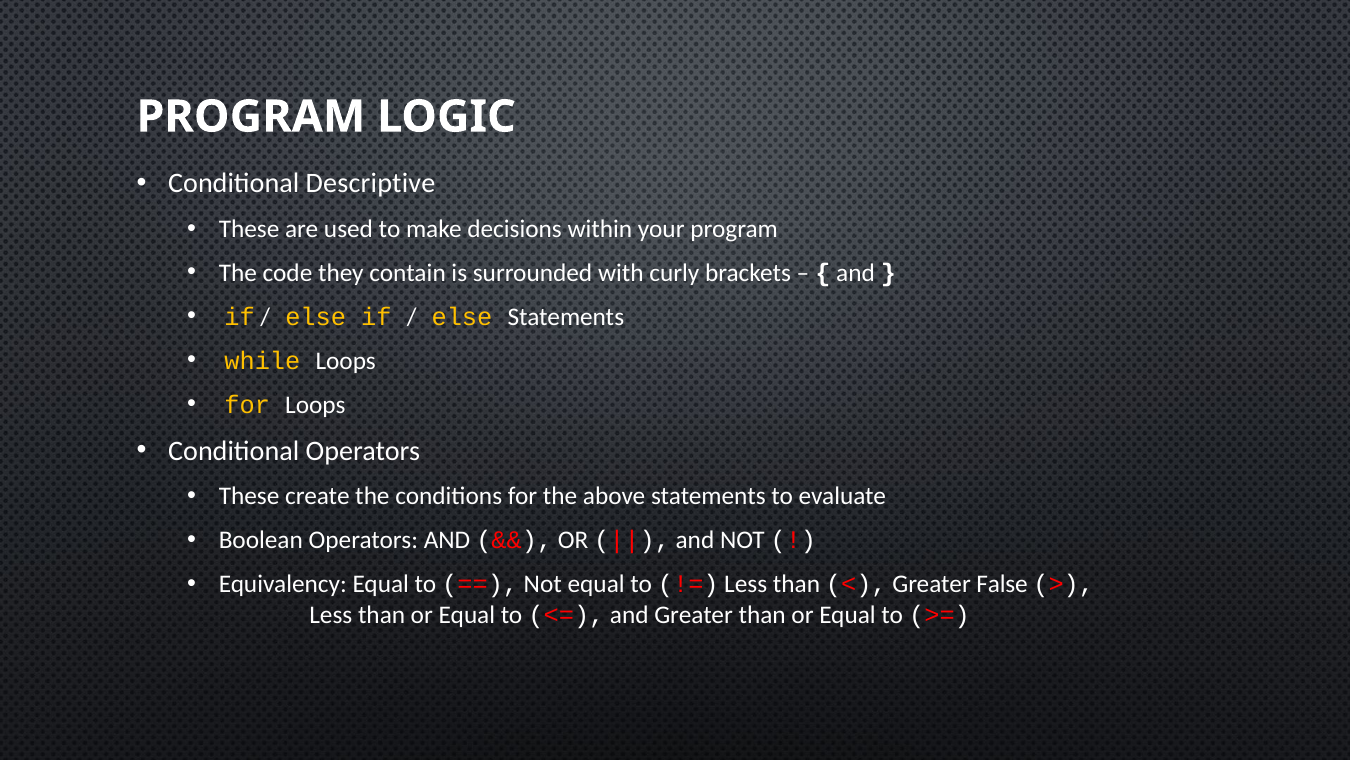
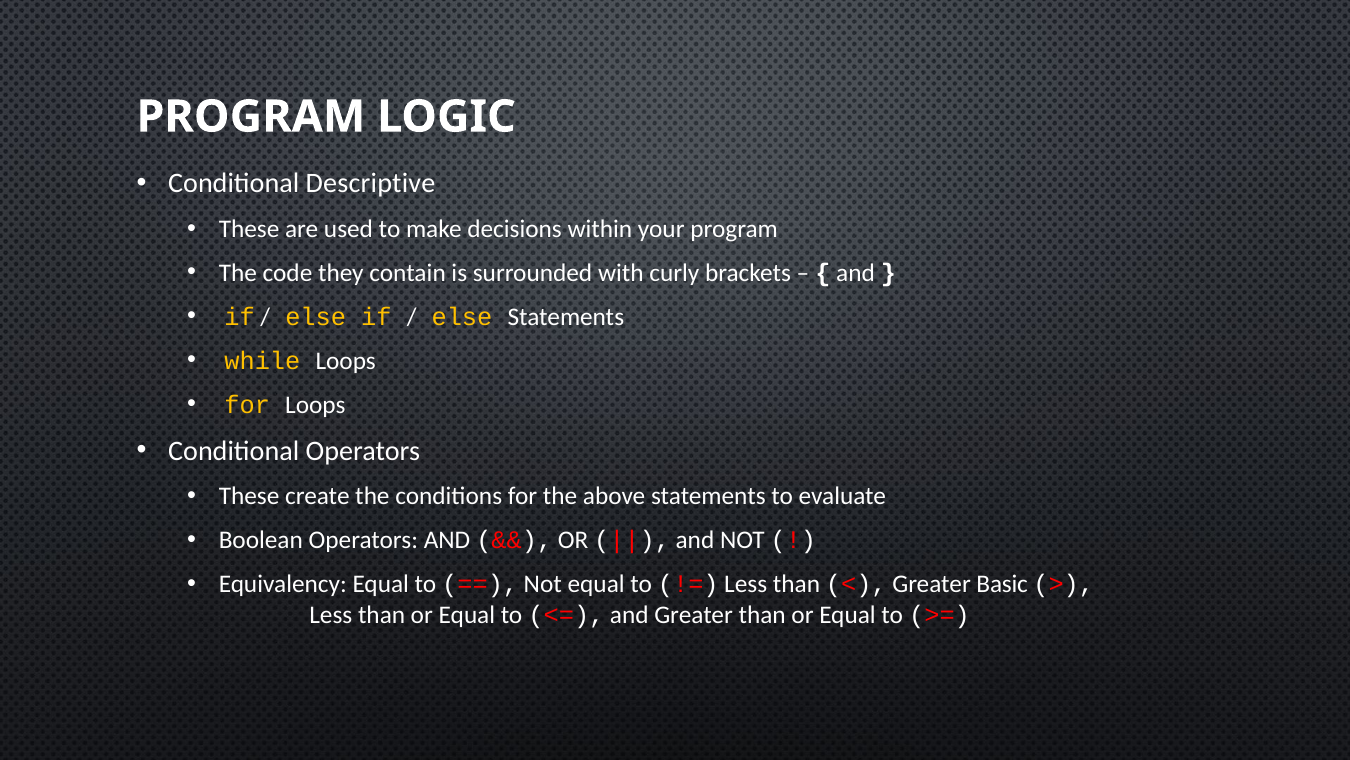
False: False -> Basic
